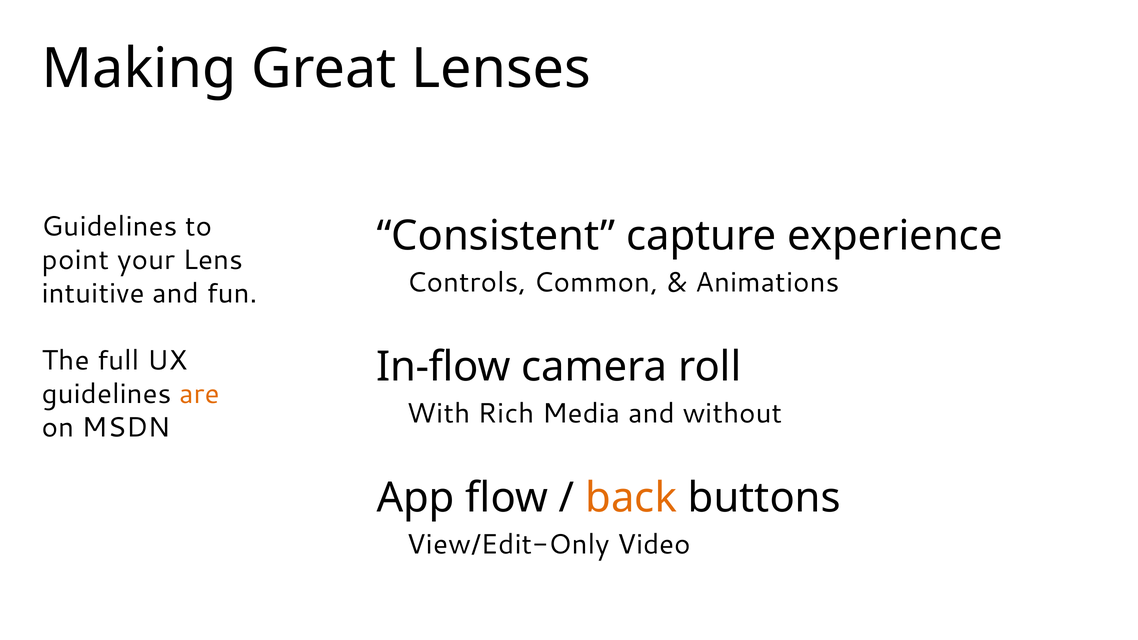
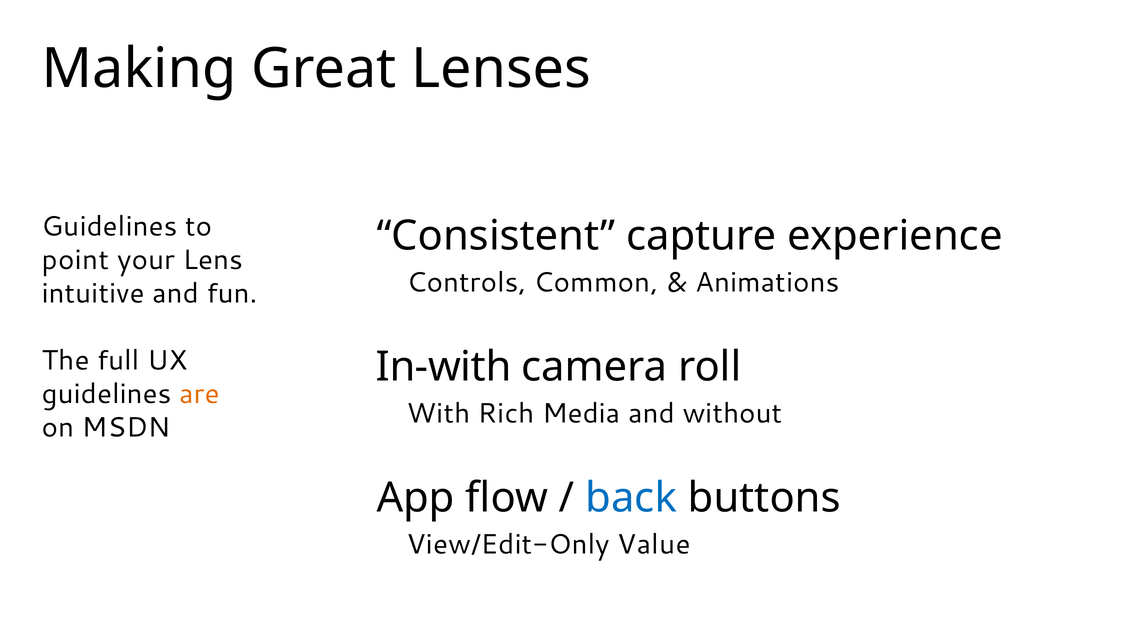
In-flow: In-flow -> In-with
back colour: orange -> blue
Video: Video -> Value
